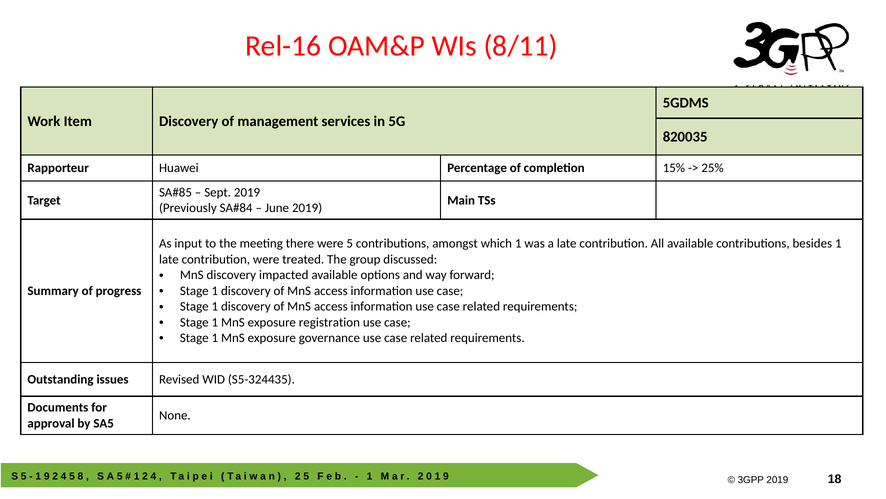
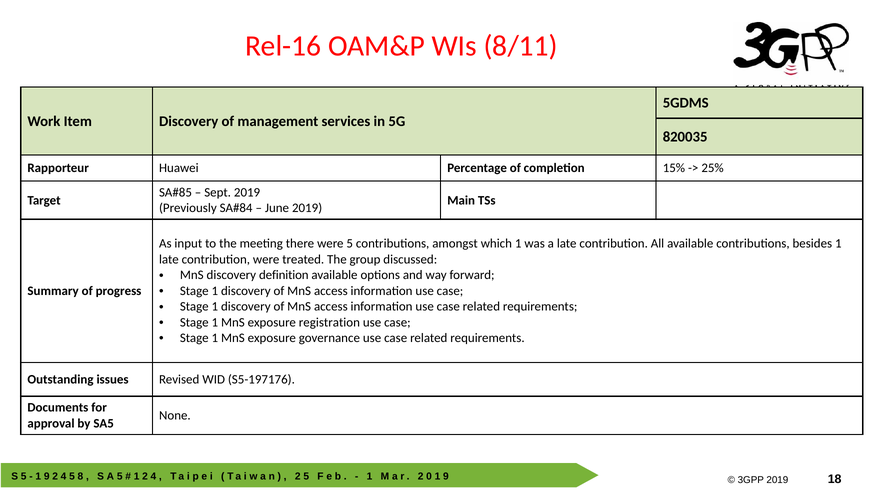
impacted: impacted -> definition
S5-324435: S5-324435 -> S5-197176
